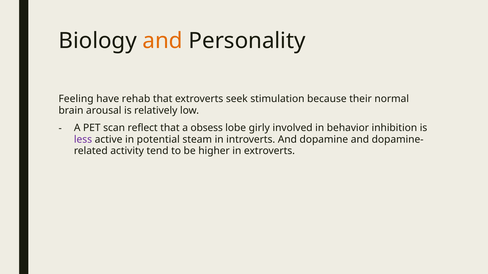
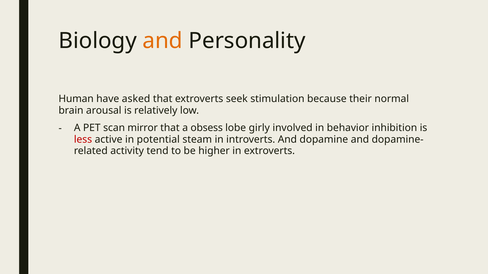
Feeling: Feeling -> Human
rehab: rehab -> asked
reflect: reflect -> mirror
less colour: purple -> red
